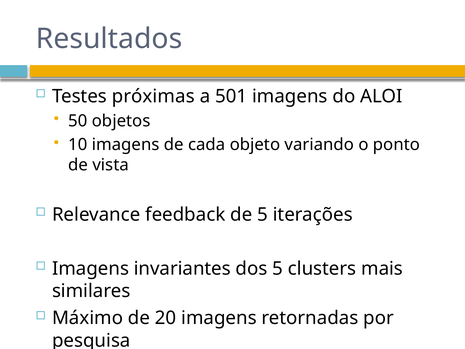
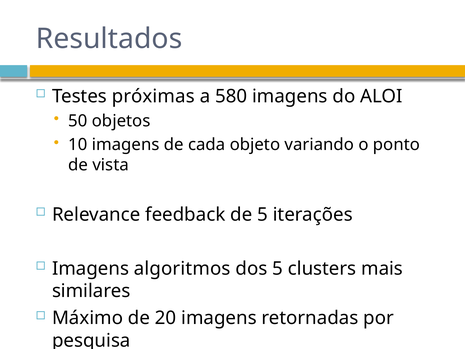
501: 501 -> 580
invariantes: invariantes -> algoritmos
